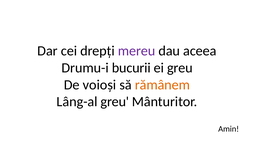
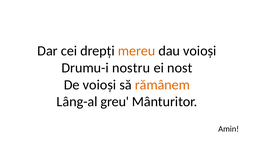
mereu colour: purple -> orange
dau aceea: aceea -> voioși
bucurii: bucurii -> nostru
ei greu: greu -> nost
